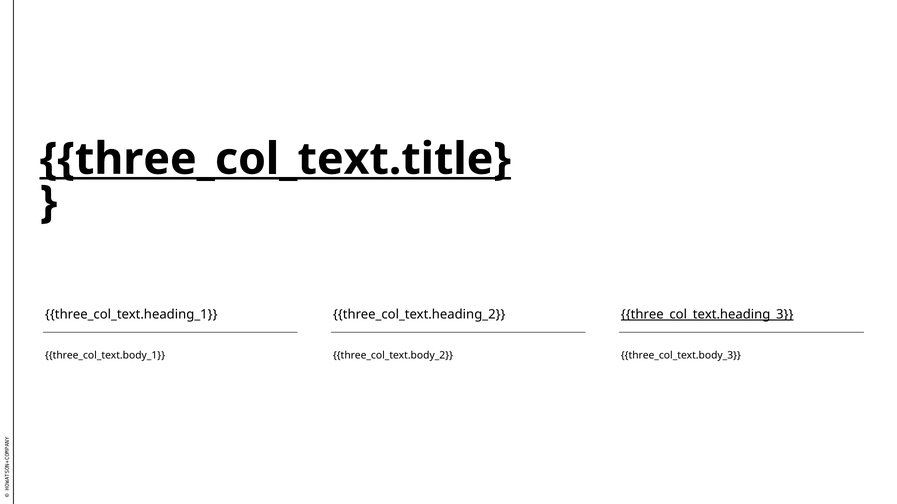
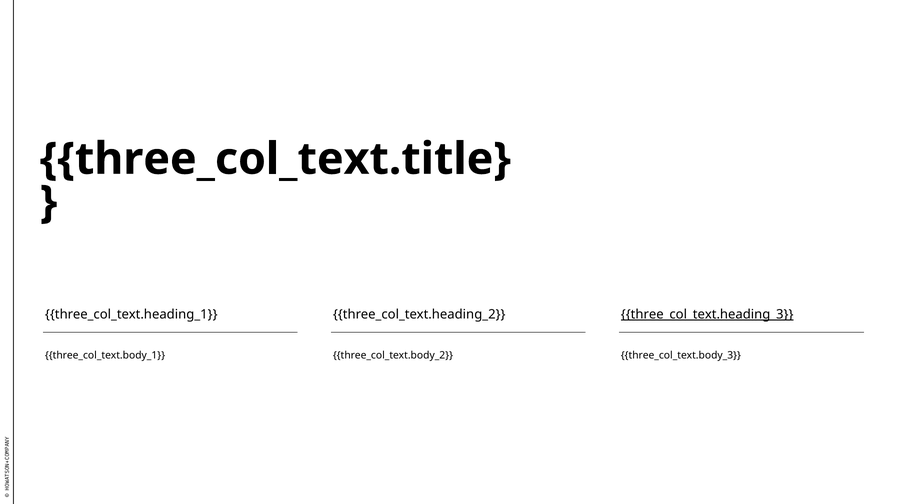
three_col_text.title underline: present -> none
